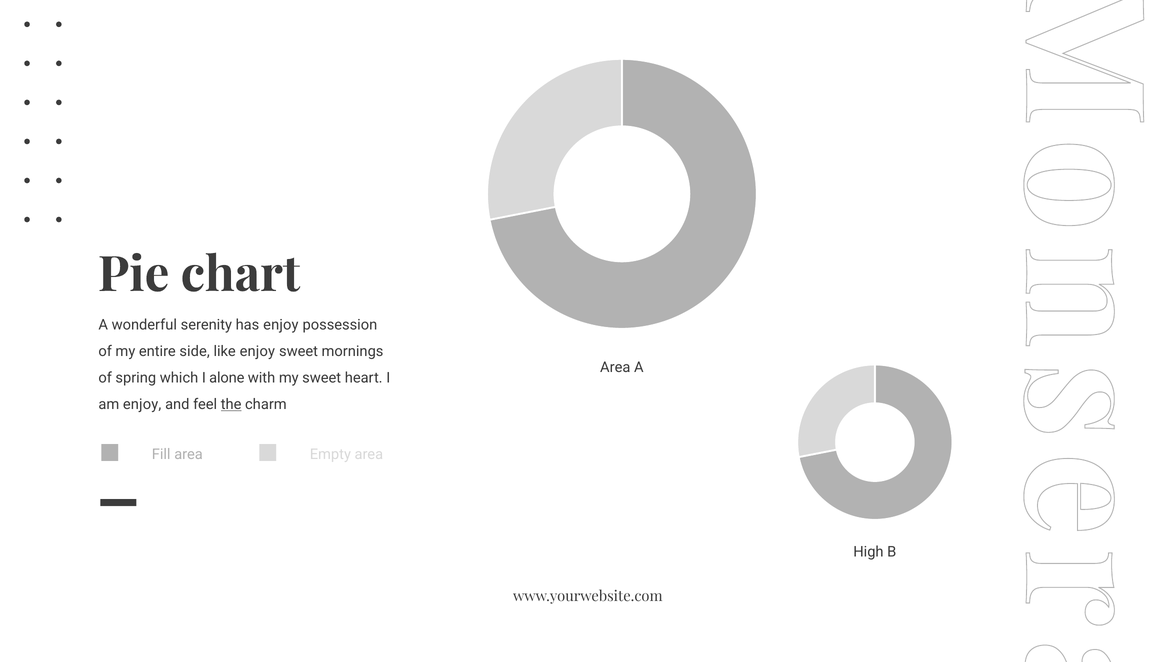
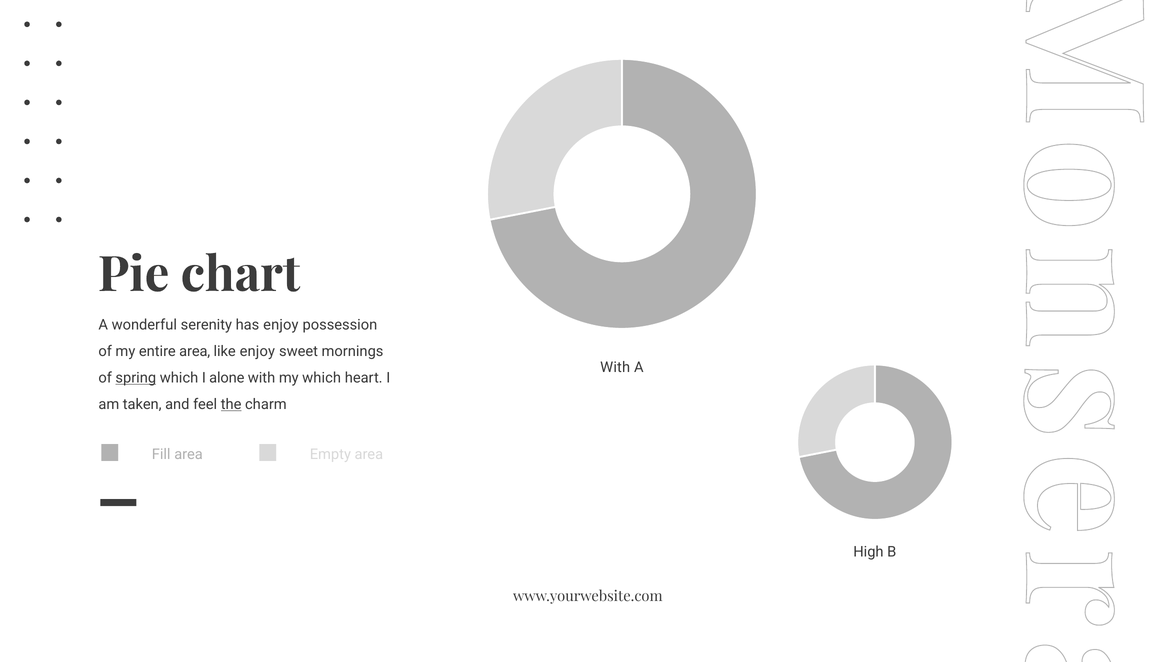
entire side: side -> area
Area at (615, 367): Area -> With
spring underline: none -> present
my sweet: sweet -> which
am enjoy: enjoy -> taken
